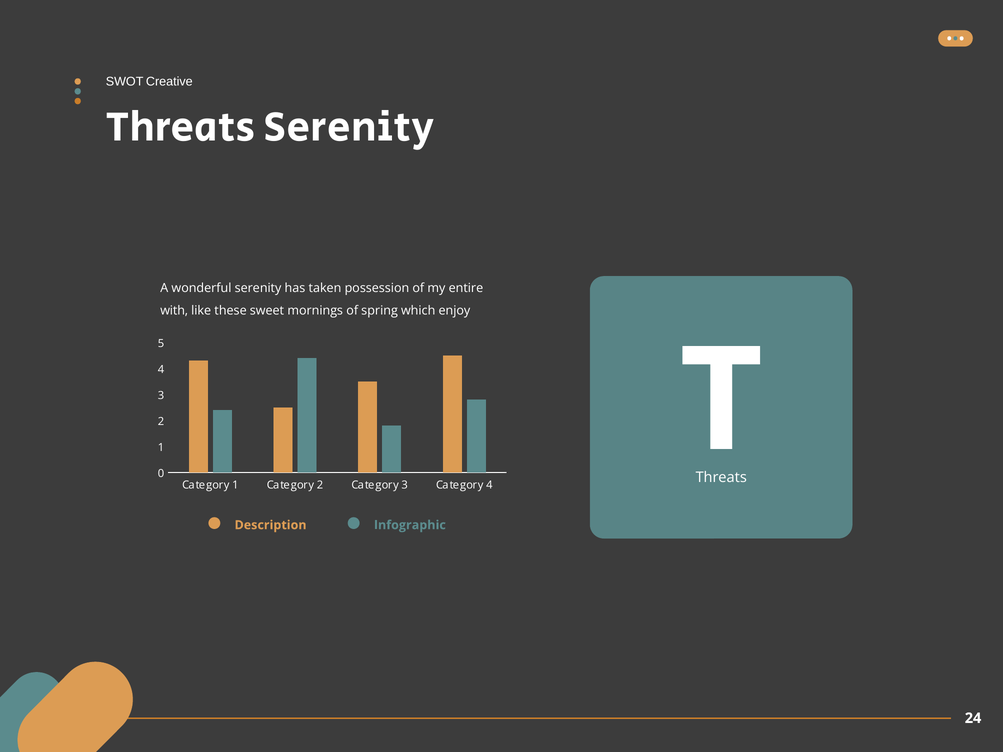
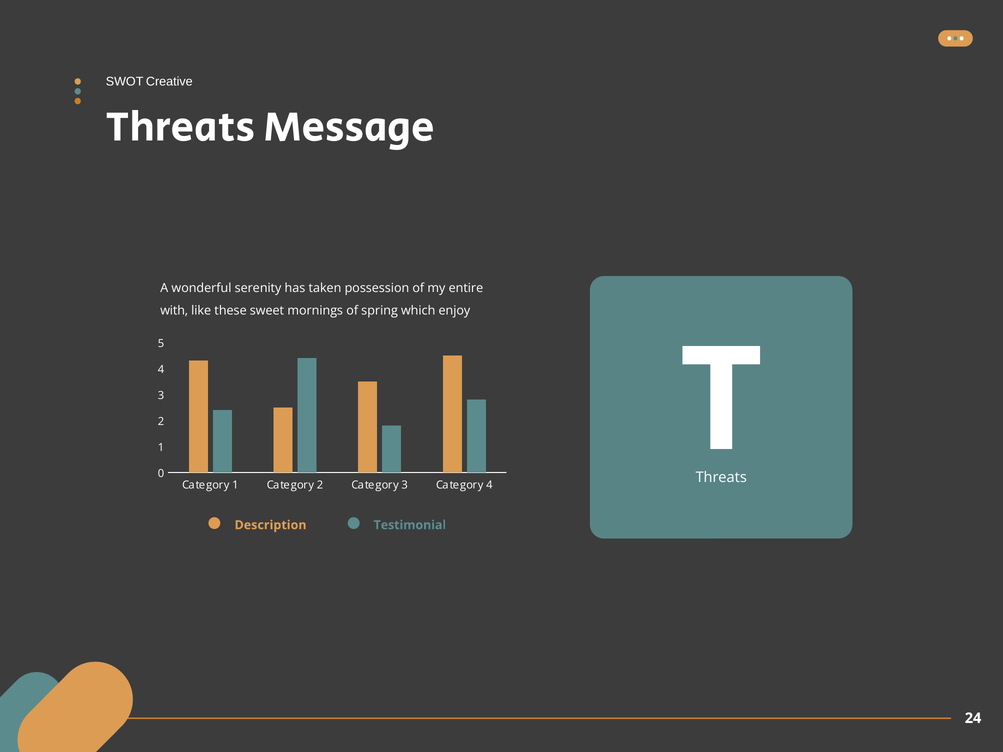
Threats Serenity: Serenity -> Message
Infographic: Infographic -> Testimonial
